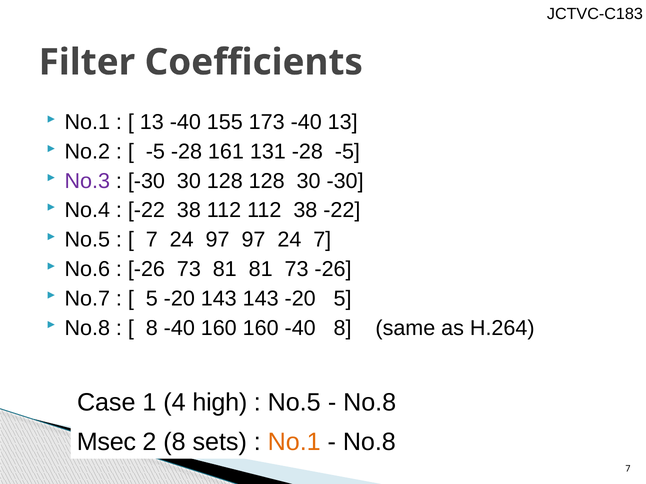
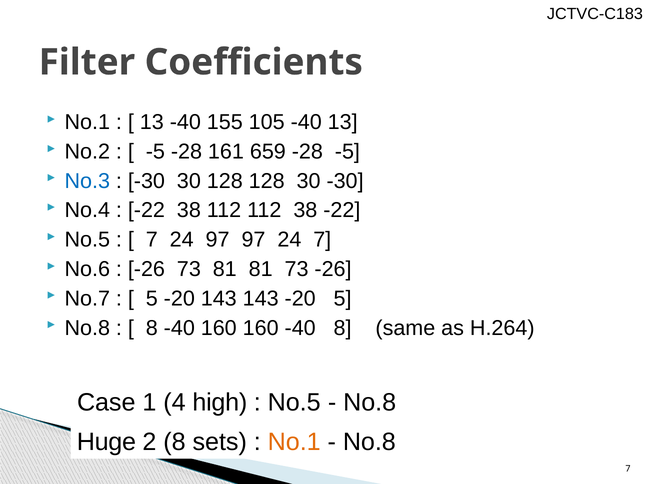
173: 173 -> 105
131: 131 -> 659
No.3 colour: purple -> blue
Msec: Msec -> Huge
